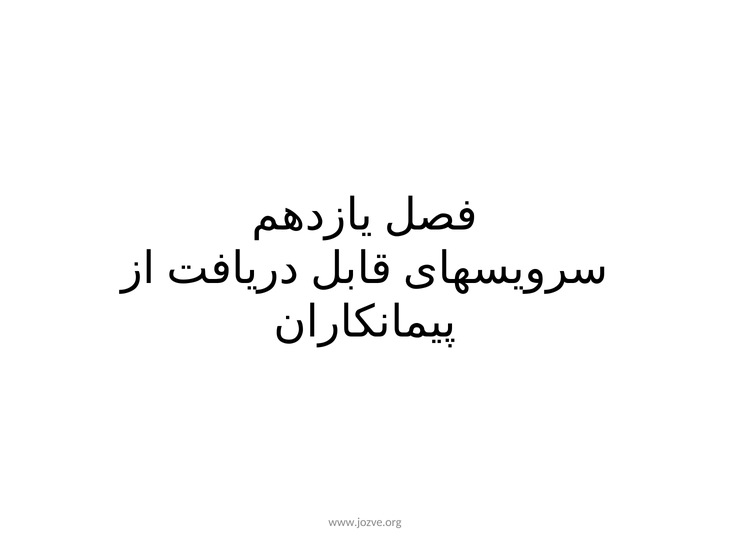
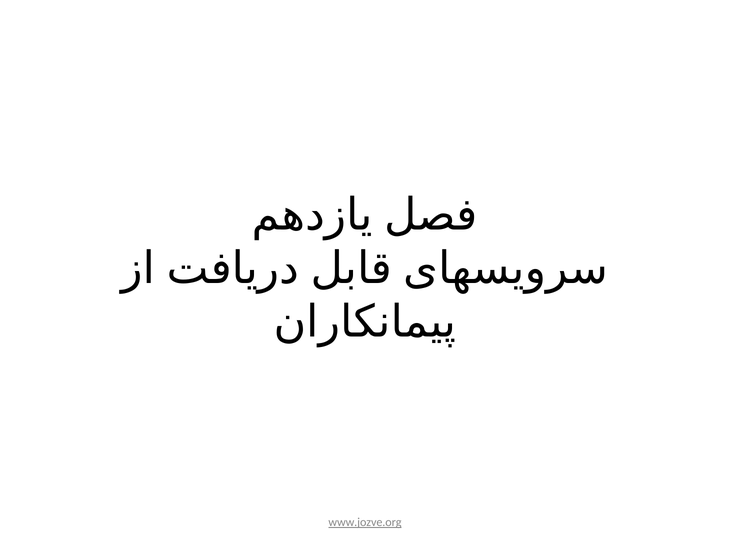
www.jozve.org underline: none -> present
